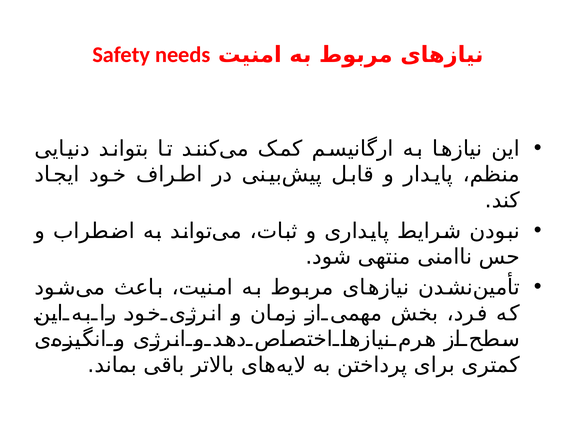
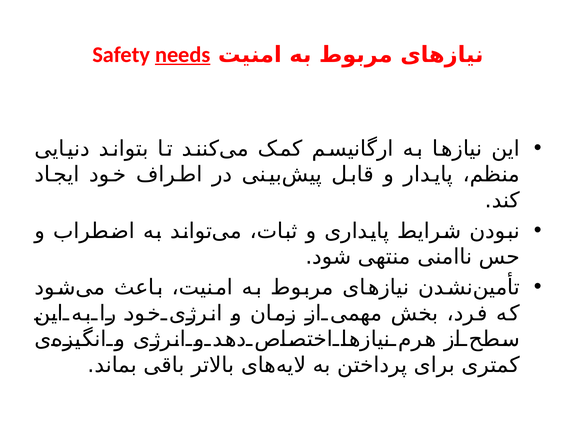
needs underline: none -> present
